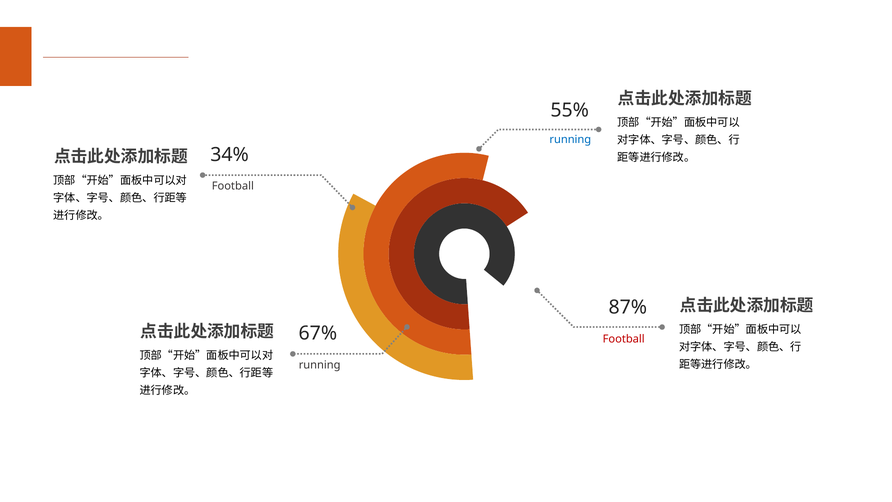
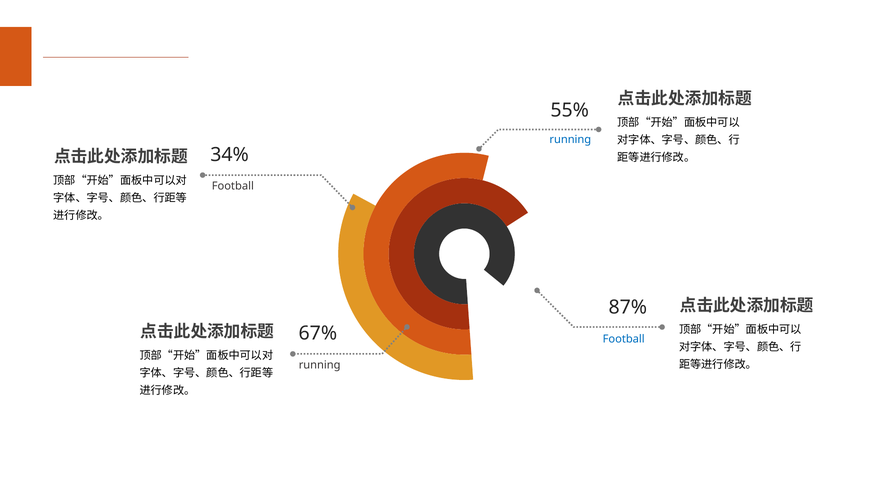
Football at (624, 339) colour: red -> blue
